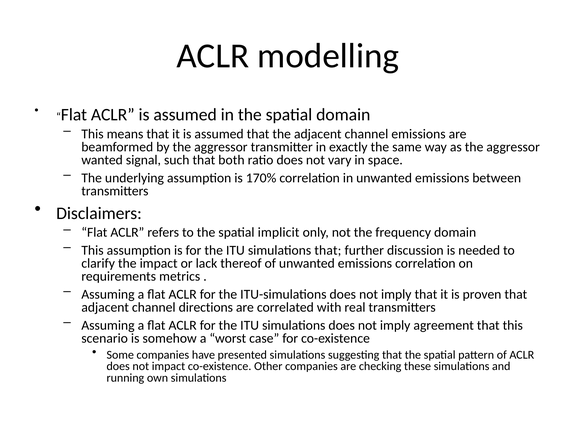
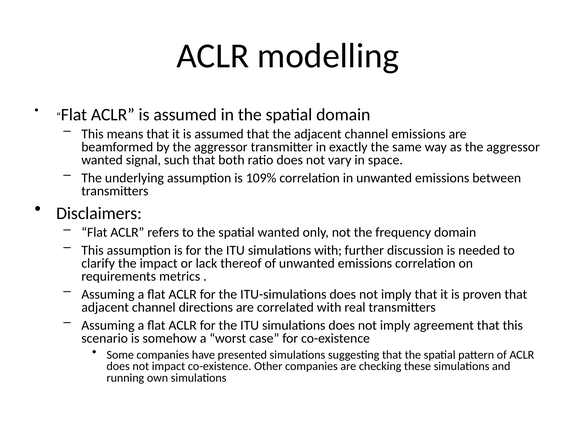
170%: 170% -> 109%
spatial implicit: implicit -> wanted
simulations that: that -> with
